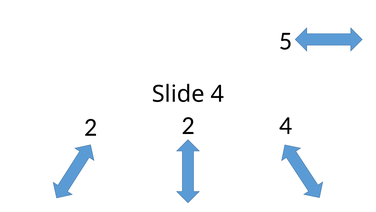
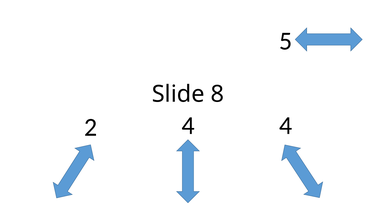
Slide 4: 4 -> 8
2 2: 2 -> 4
